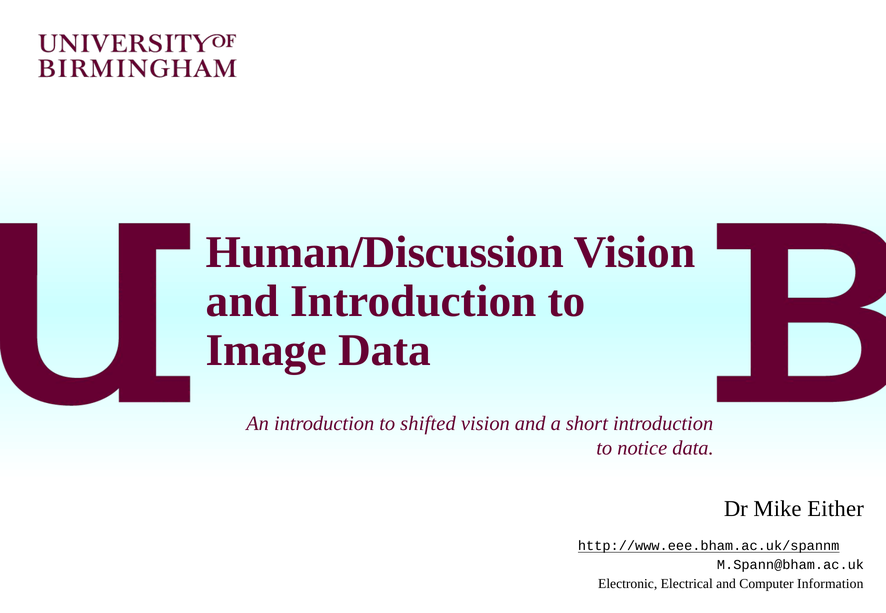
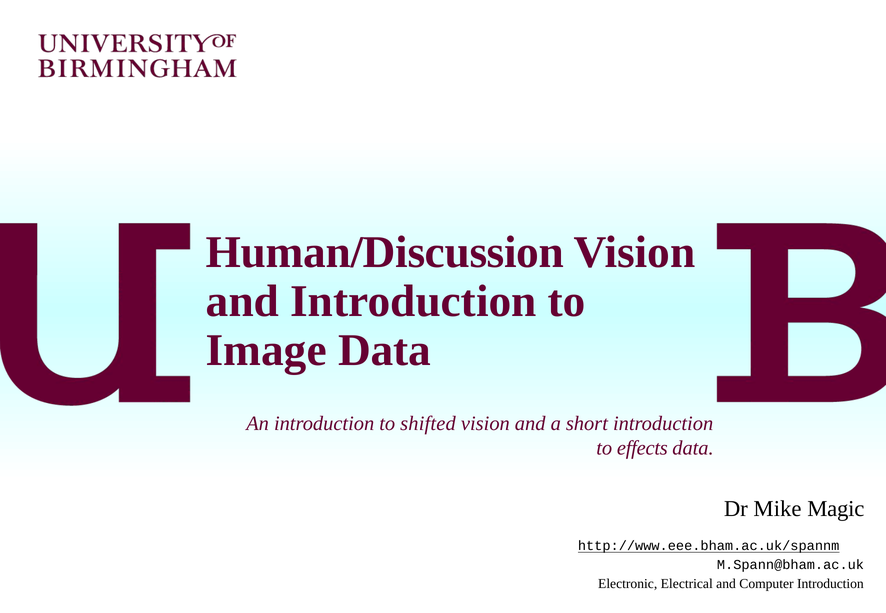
notice: notice -> effects
Either: Either -> Magic
Computer Information: Information -> Introduction
